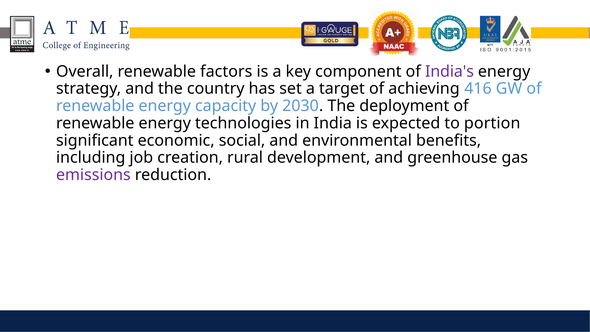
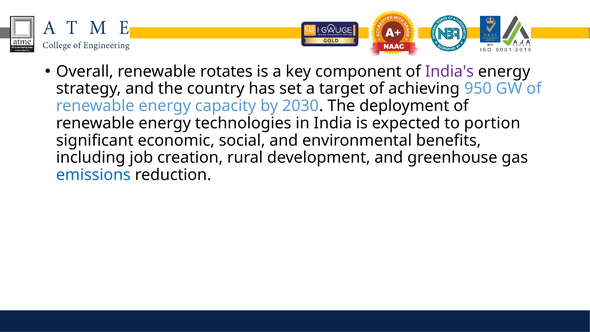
factors: factors -> rotates
416: 416 -> 950
emissions colour: purple -> blue
